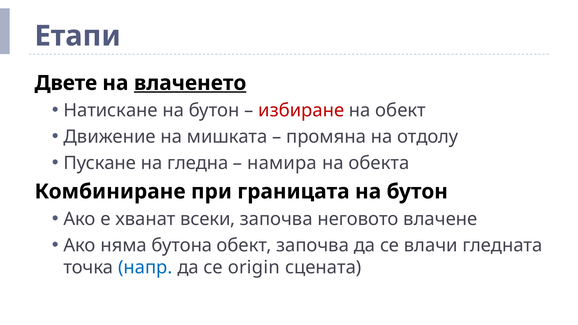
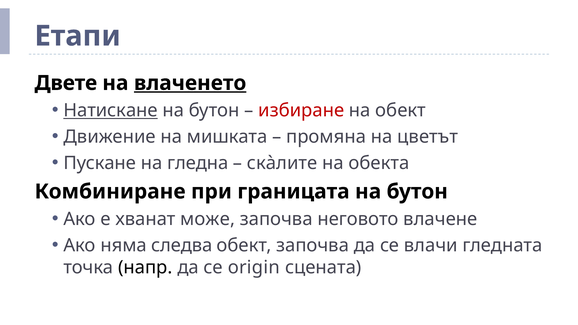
Натискане underline: none -> present
отдолу: отдолу -> цветът
намира: намира -> скàлите
всеки: всеки -> може
бутона: бутона -> следва
напр colour: blue -> black
